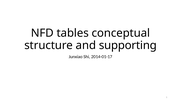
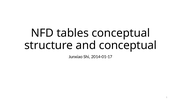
and supporting: supporting -> conceptual
